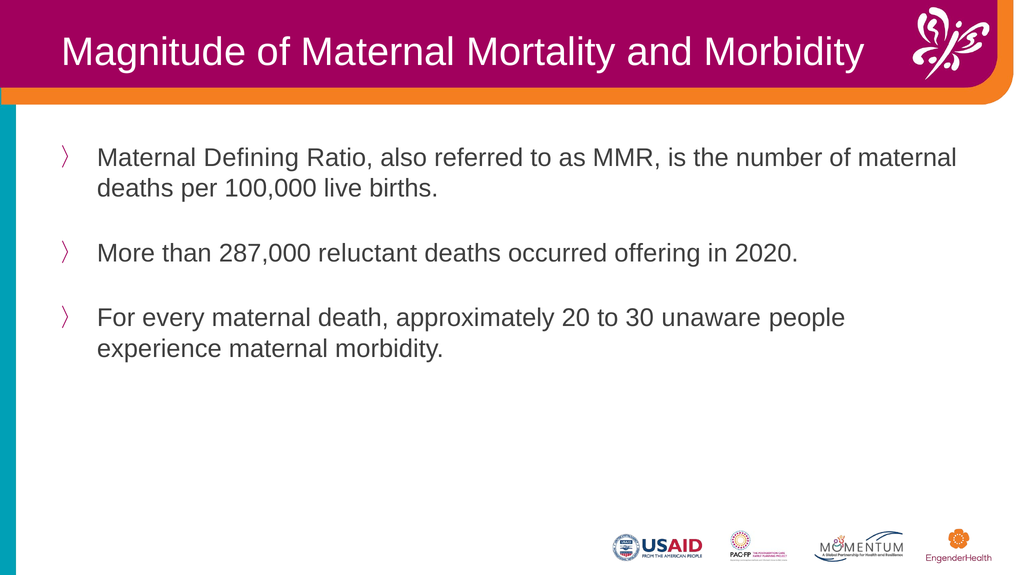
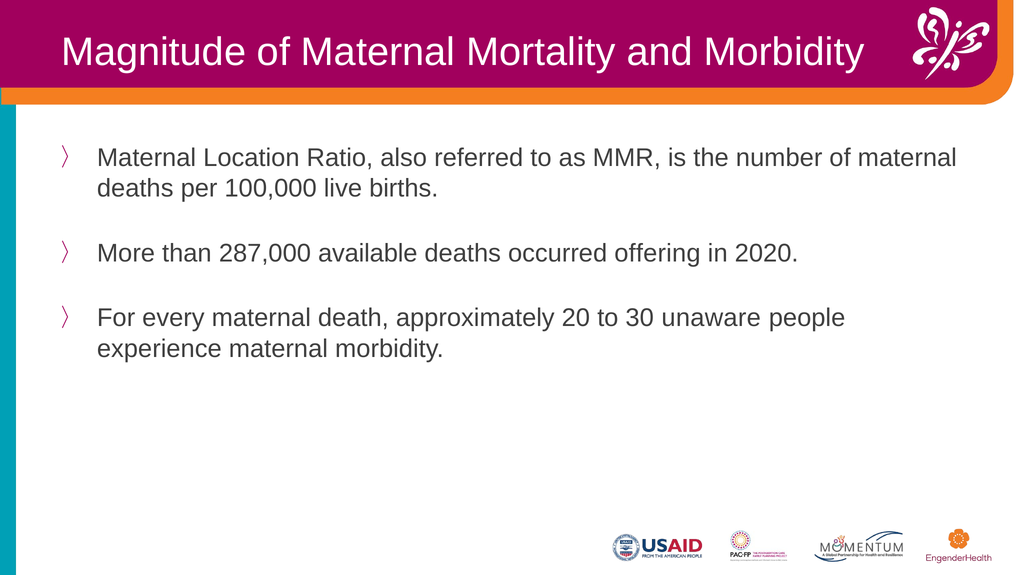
Defining: Defining -> Location
reluctant: reluctant -> available
